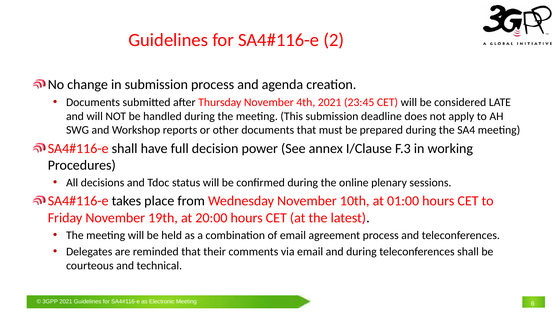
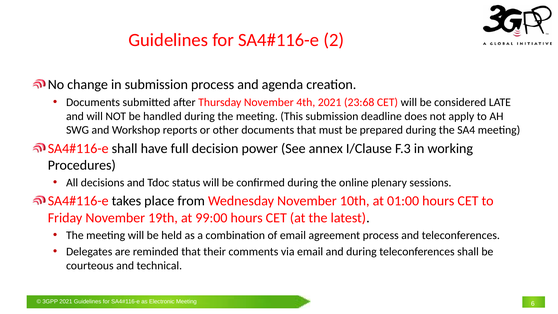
23:45: 23:45 -> 23:68
20:00: 20:00 -> 99:00
